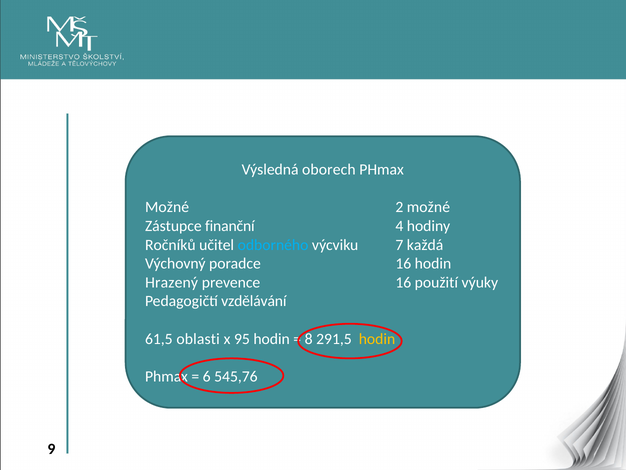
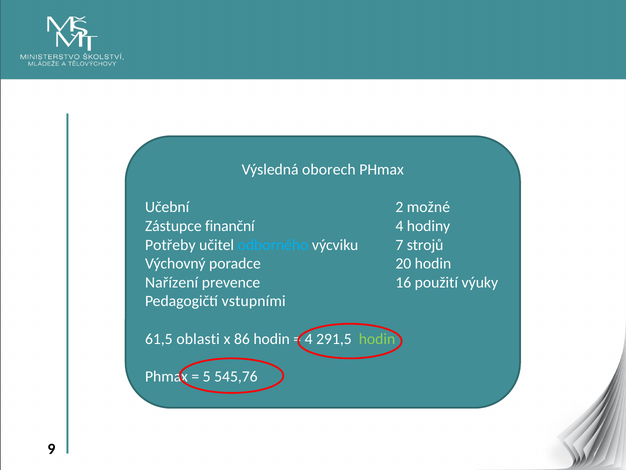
Možné at (167, 207): Možné -> Učební
Ročníků: Ročníků -> Potřeby
každá: každá -> strojů
poradce 16: 16 -> 20
Hrazený: Hrazený -> Nařízení
vzdělávání: vzdělávání -> vstupními
95: 95 -> 86
8 at (309, 339): 8 -> 4
hodin at (377, 339) colour: yellow -> light green
6: 6 -> 5
